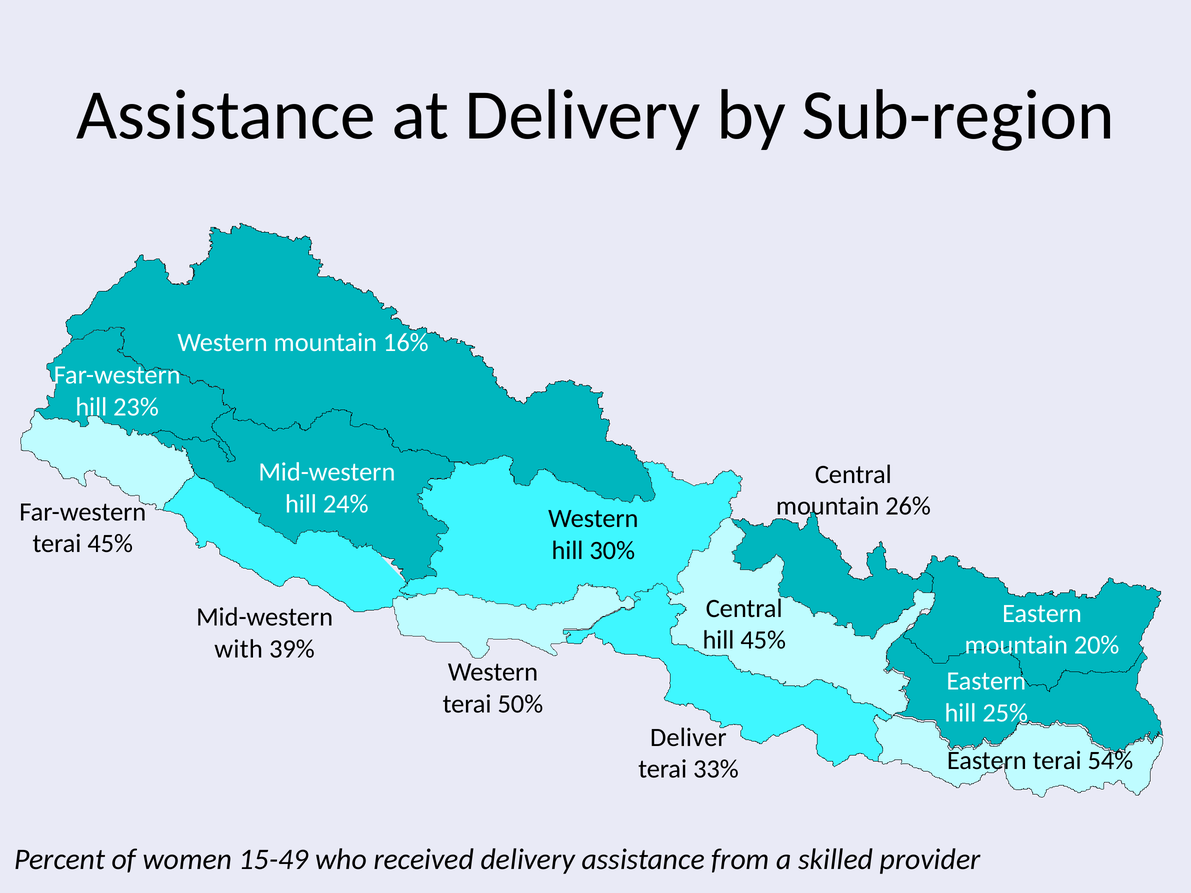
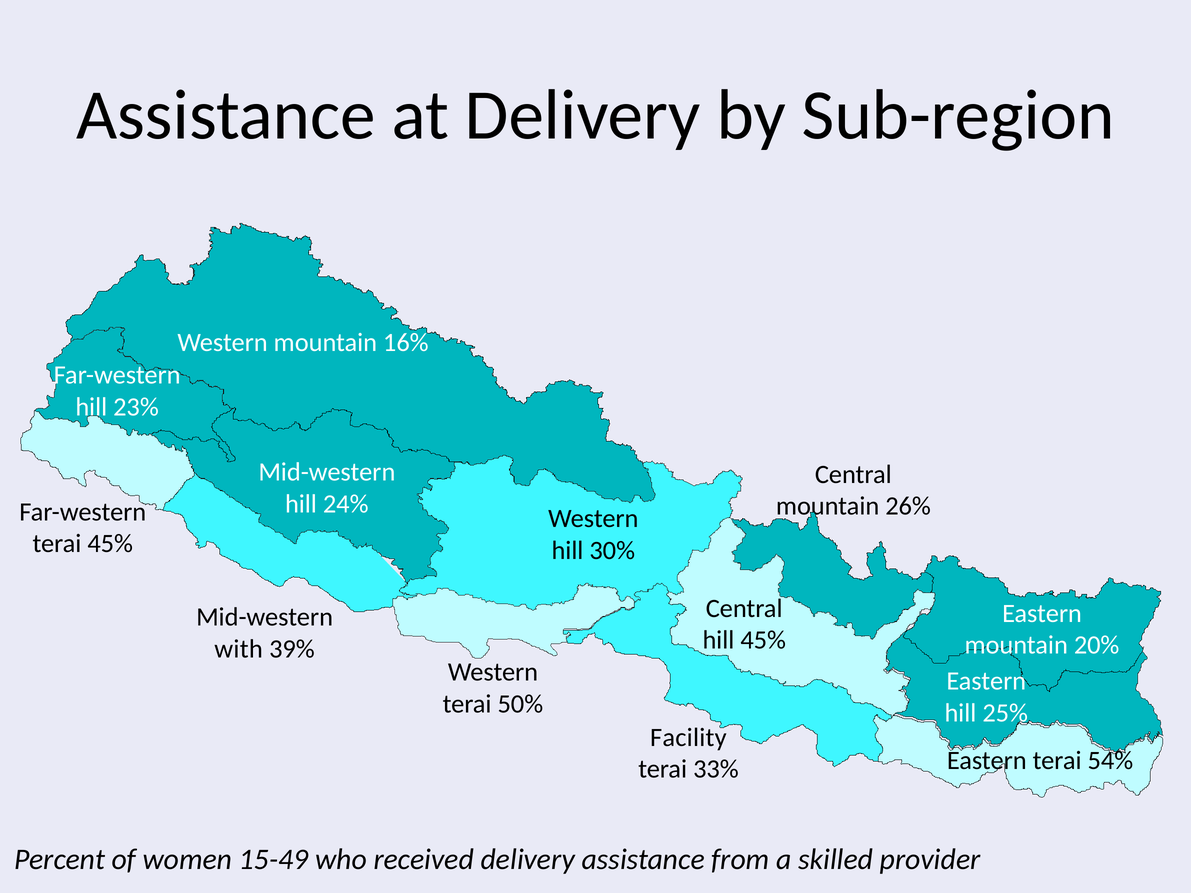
Deliver: Deliver -> Facility
